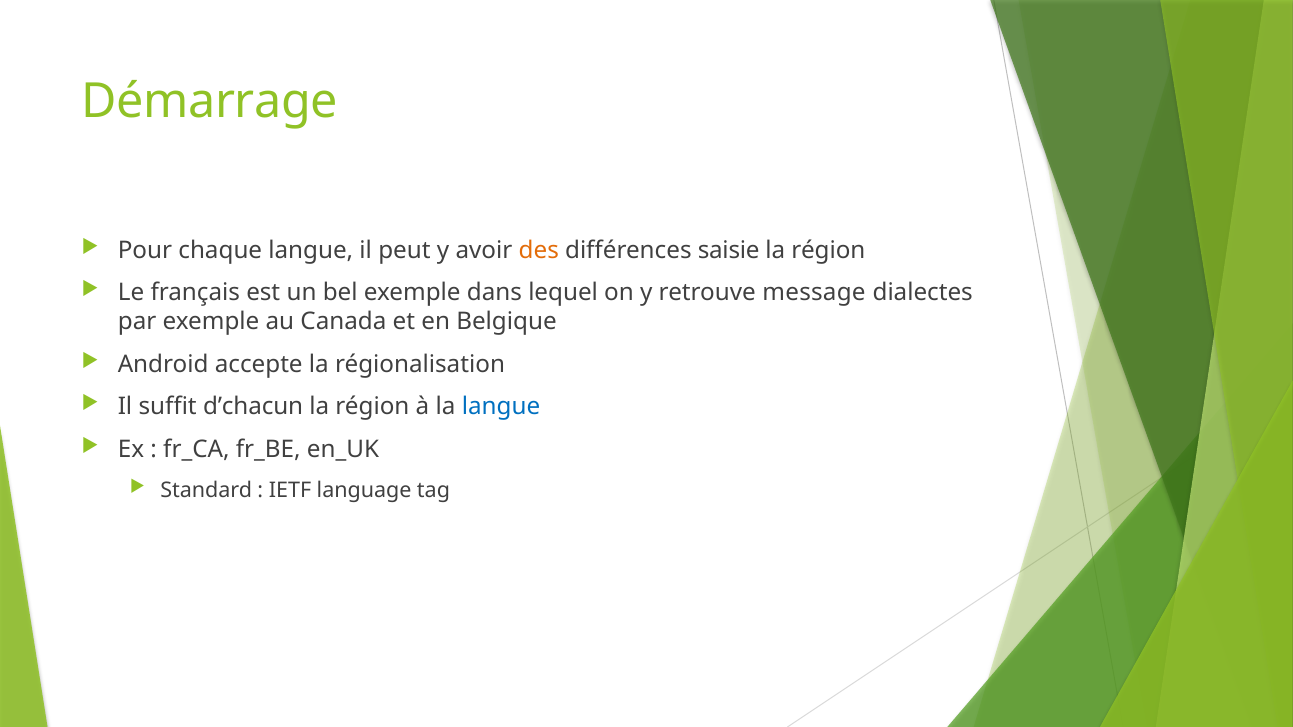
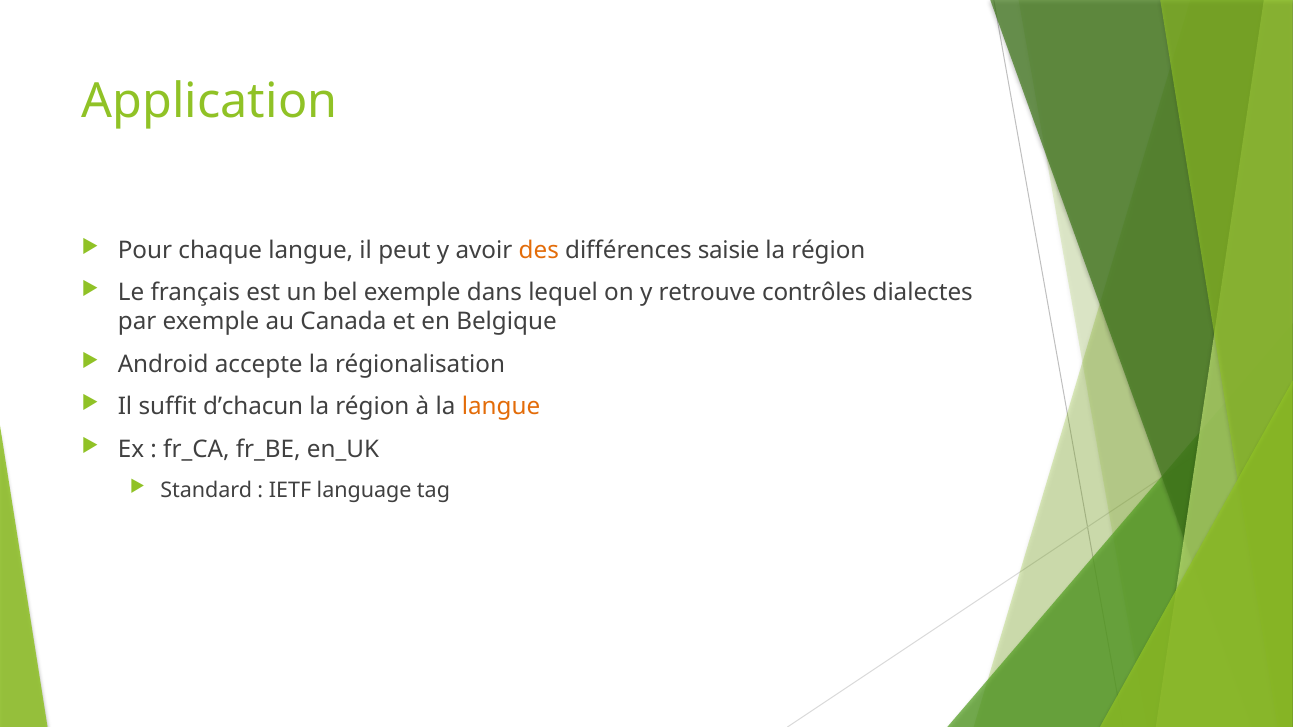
Démarrage: Démarrage -> Application
message: message -> contrôles
langue at (501, 407) colour: blue -> orange
